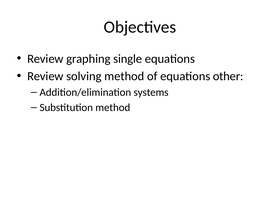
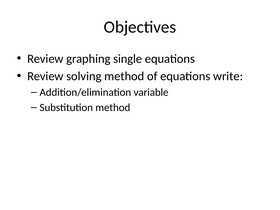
other: other -> write
systems: systems -> variable
